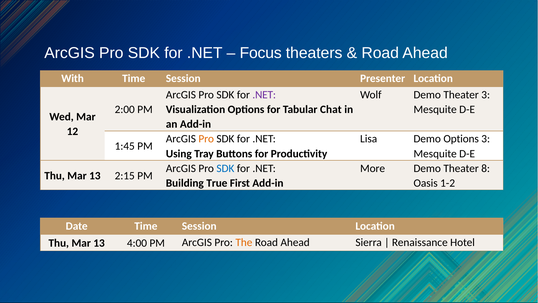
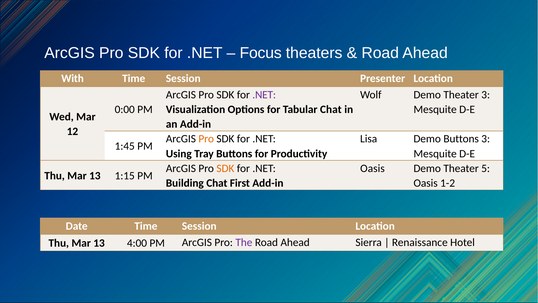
2:00: 2:00 -> 0:00
Demo Options: Options -> Buttons
SDK at (225, 168) colour: blue -> orange
More at (373, 168): More -> Oasis
8: 8 -> 5
2:15: 2:15 -> 1:15
Building True: True -> Chat
The colour: orange -> purple
